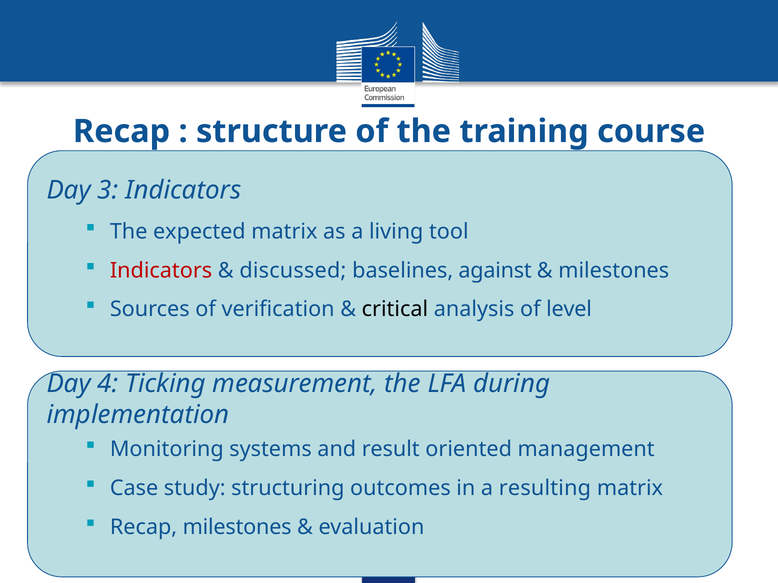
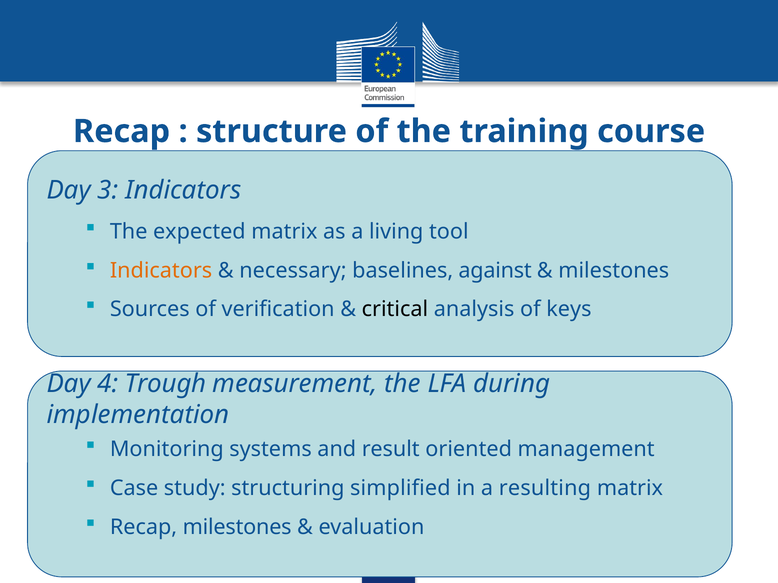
Indicators at (161, 271) colour: red -> orange
discussed: discussed -> necessary
level: level -> keys
Ticking: Ticking -> Trough
outcomes: outcomes -> simplified
